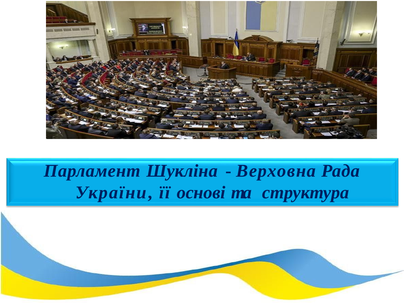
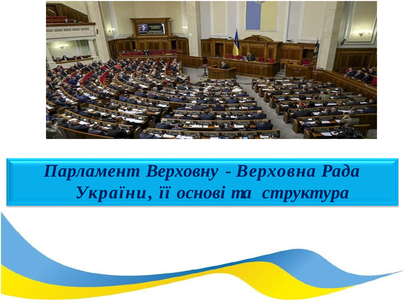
Шукліна: Шукліна -> Верховну
